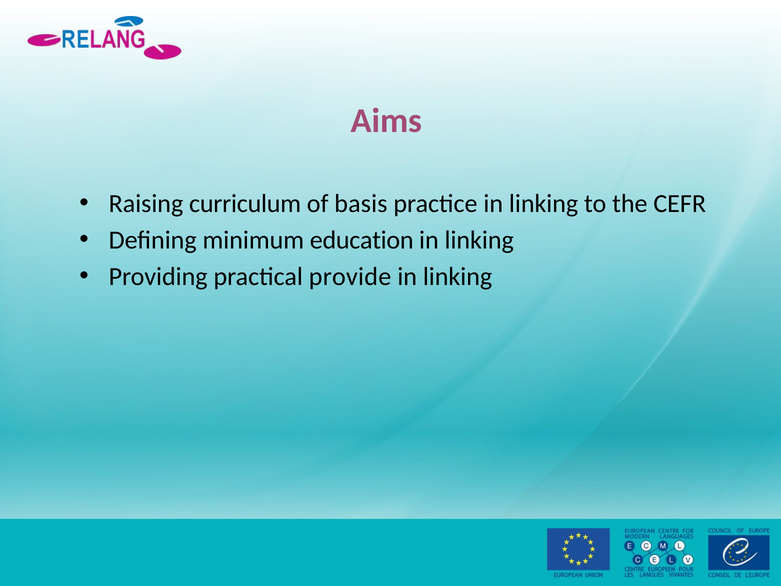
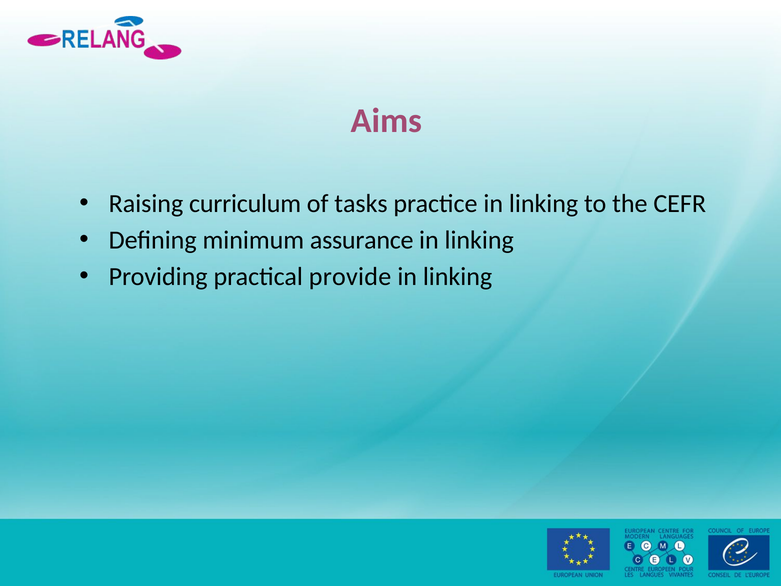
basis: basis -> tasks
education: education -> assurance
